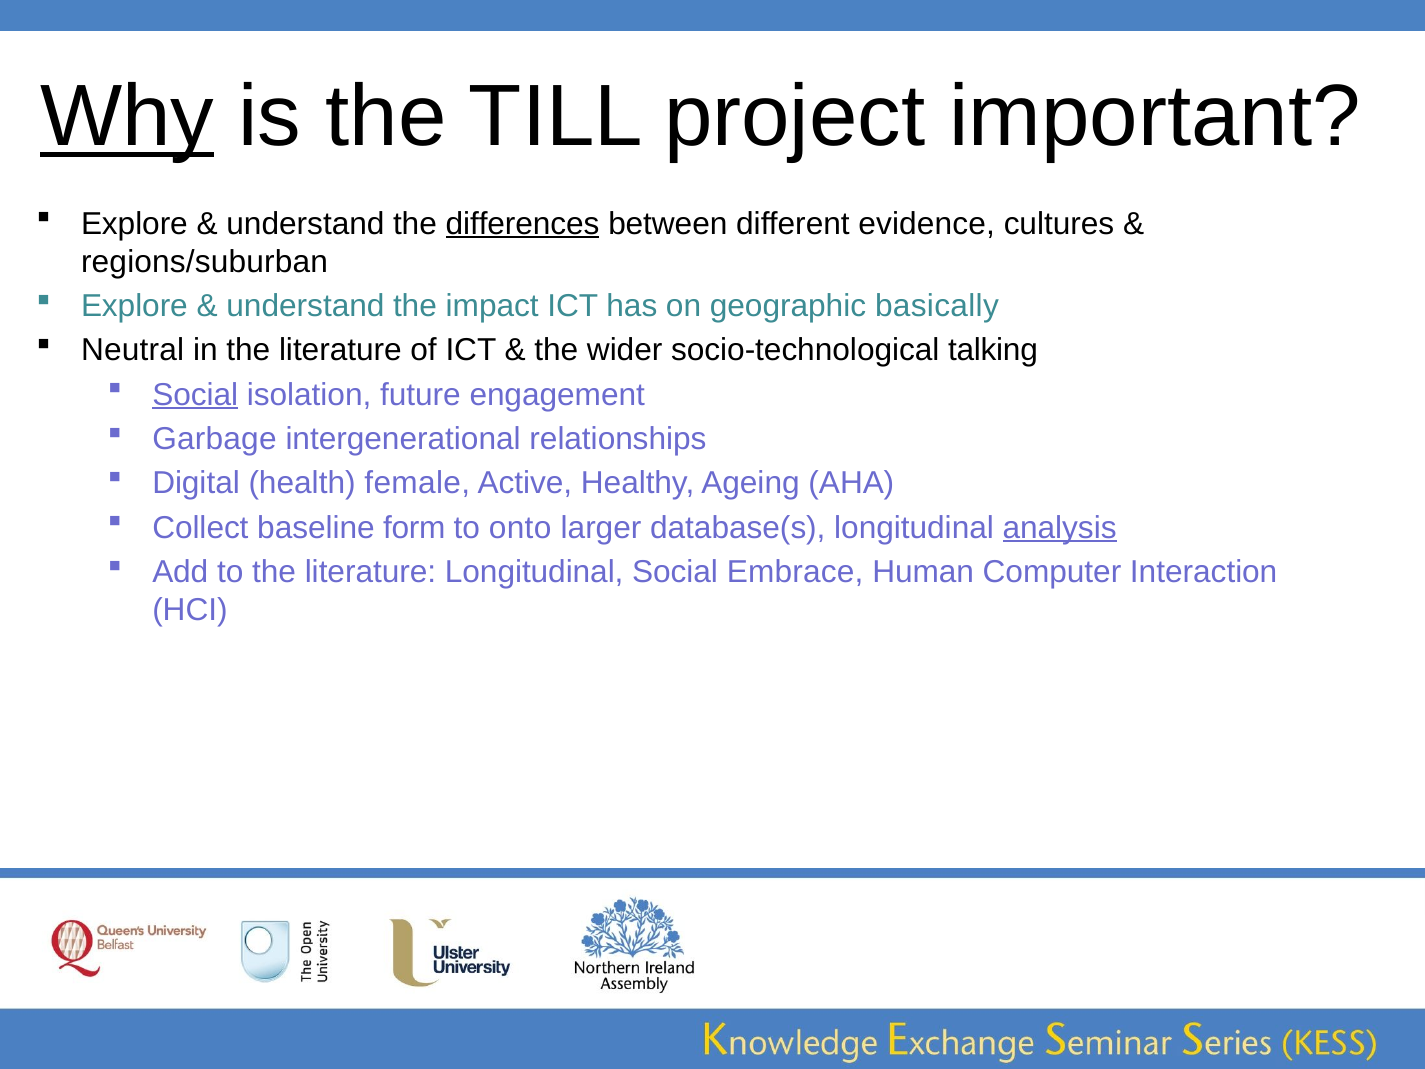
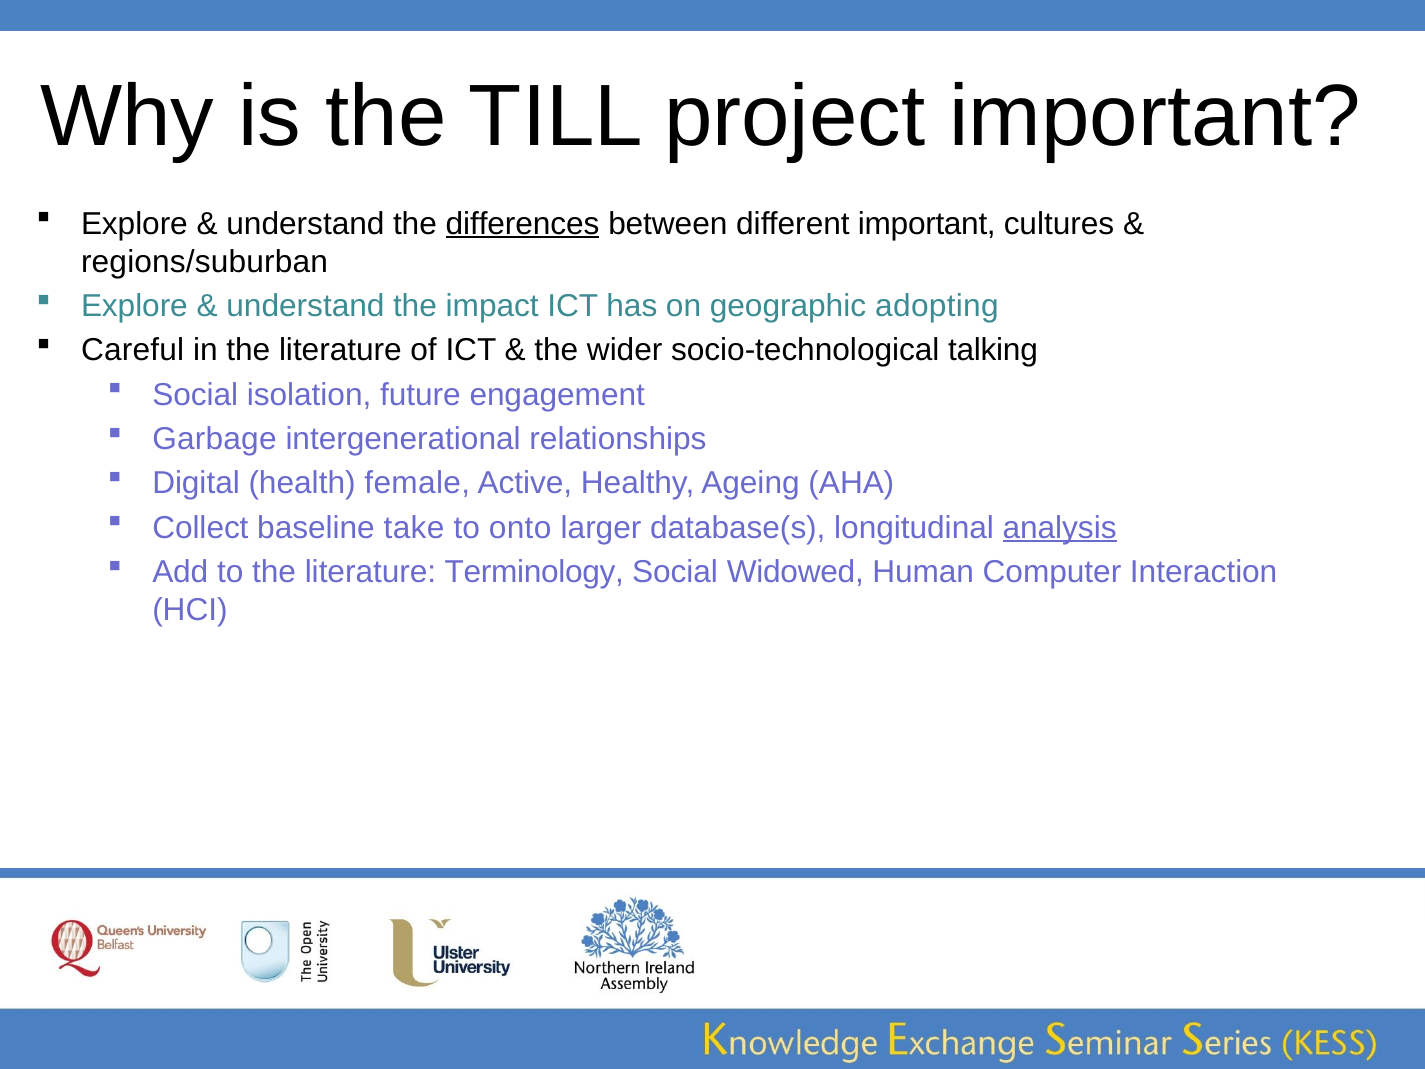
Why underline: present -> none
different evidence: evidence -> important
basically: basically -> adopting
Neutral: Neutral -> Careful
Social at (195, 395) underline: present -> none
form: form -> take
literature Longitudinal: Longitudinal -> Terminology
Embrace: Embrace -> Widowed
